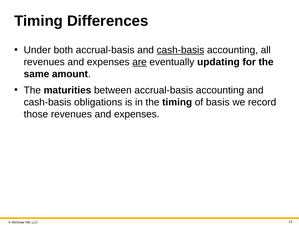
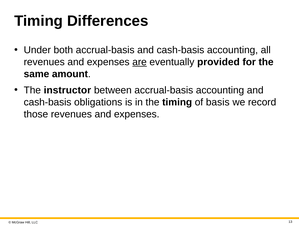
cash-basis at (180, 50) underline: present -> none
updating: updating -> provided
maturities: maturities -> instructor
